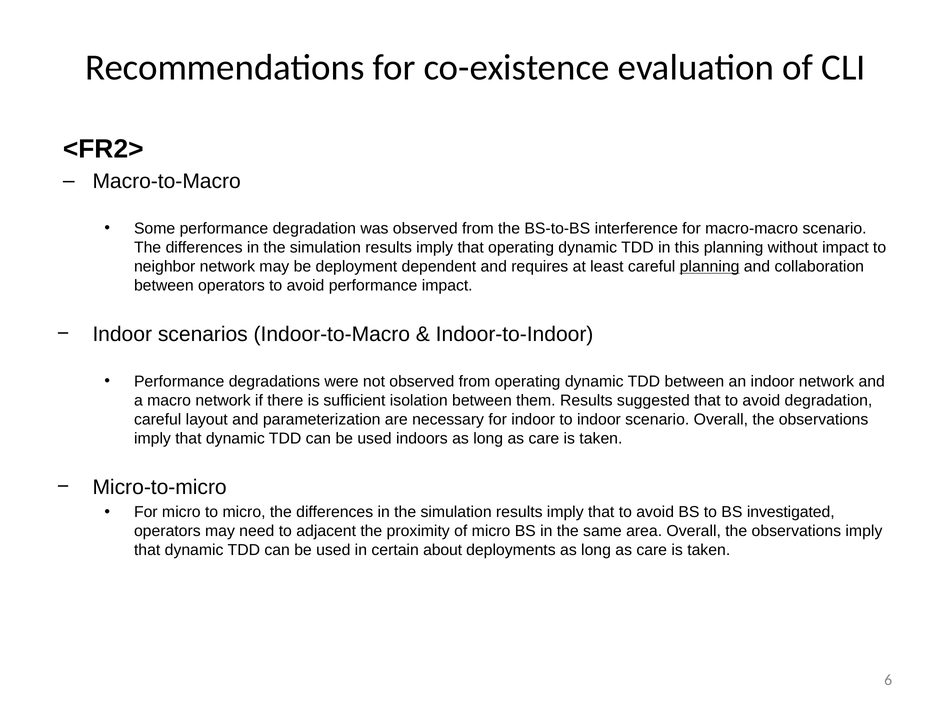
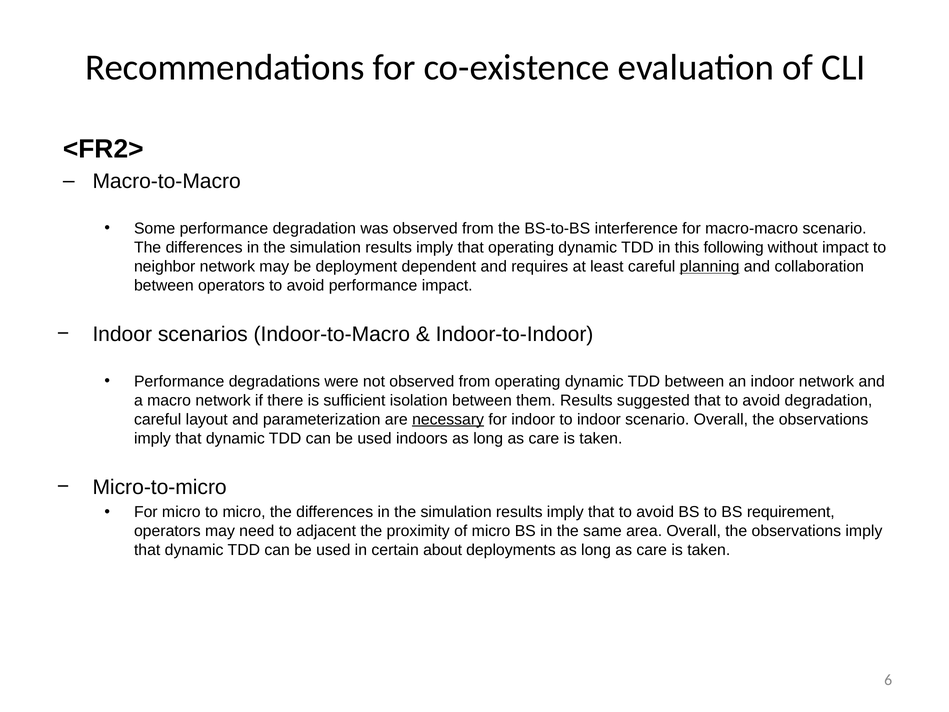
this planning: planning -> following
necessary underline: none -> present
investigated: investigated -> requirement
